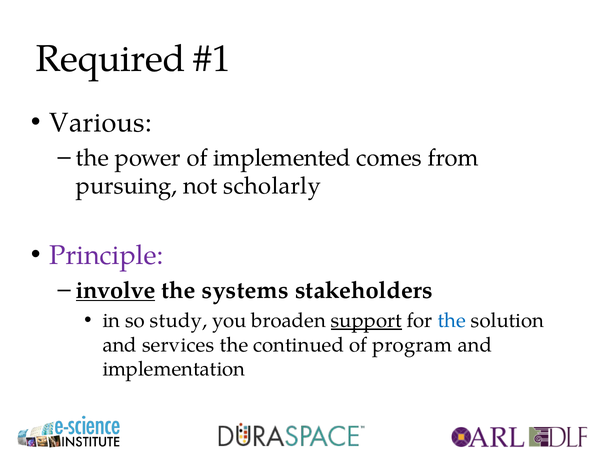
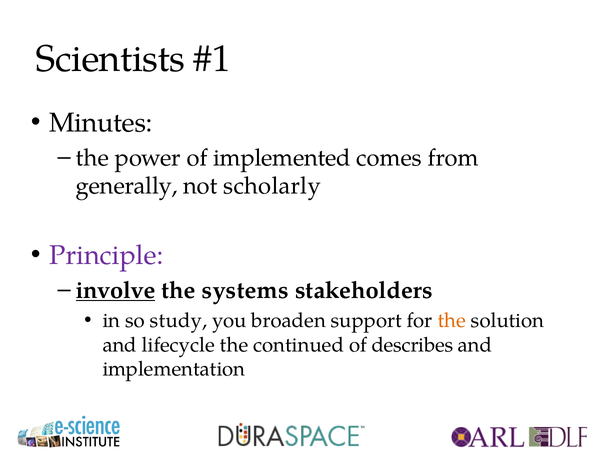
Required: Required -> Scientists
Various: Various -> Minutes
pursuing: pursuing -> generally
support underline: present -> none
the at (452, 320) colour: blue -> orange
services: services -> lifecycle
program: program -> describes
